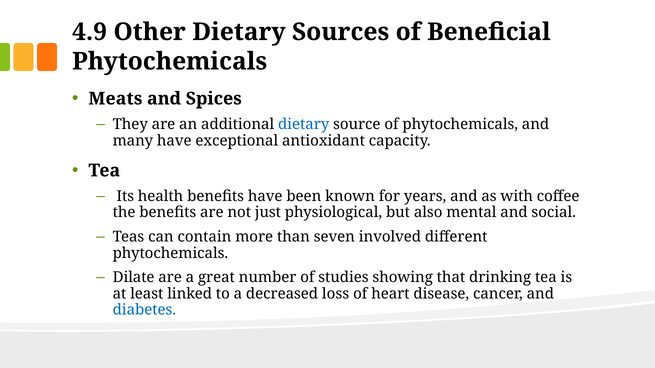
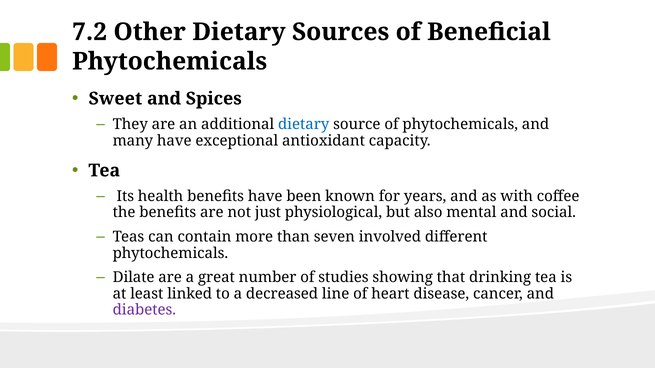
4.9: 4.9 -> 7.2
Meats: Meats -> Sweet
loss: loss -> line
diabetes colour: blue -> purple
